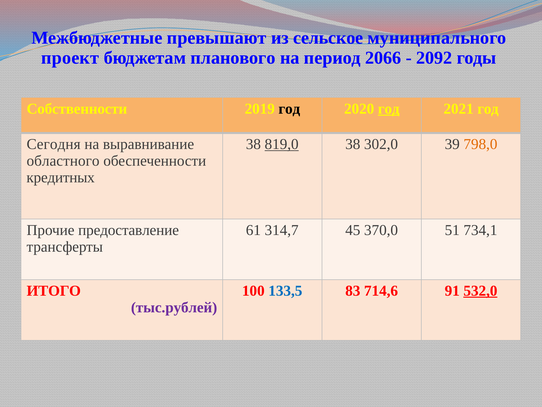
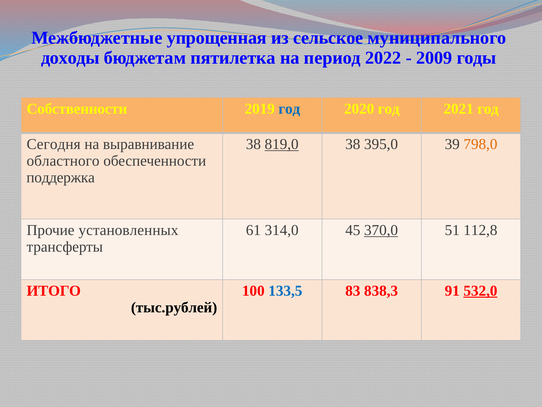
превышают: превышают -> упрощенная
проект: проект -> доходы
планового: планового -> пятилетка
2066: 2066 -> 2022
2092: 2092 -> 2009
год at (289, 109) colour: black -> blue
год at (389, 109) underline: present -> none
302,0: 302,0 -> 395,0
кредитных: кредитных -> поддержка
предоставление: предоставление -> установленных
314,7: 314,7 -> 314,0
370,0 underline: none -> present
734,1: 734,1 -> 112,8
714,6: 714,6 -> 838,3
тыс.рублей colour: purple -> black
